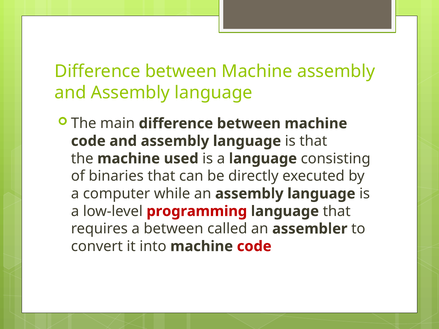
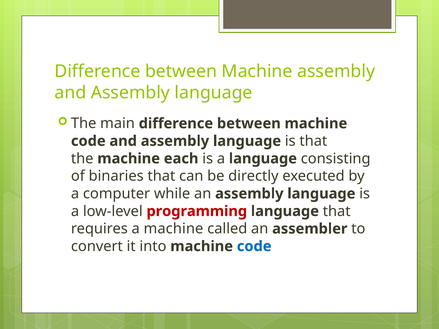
used: used -> each
a between: between -> machine
code at (254, 246) colour: red -> blue
